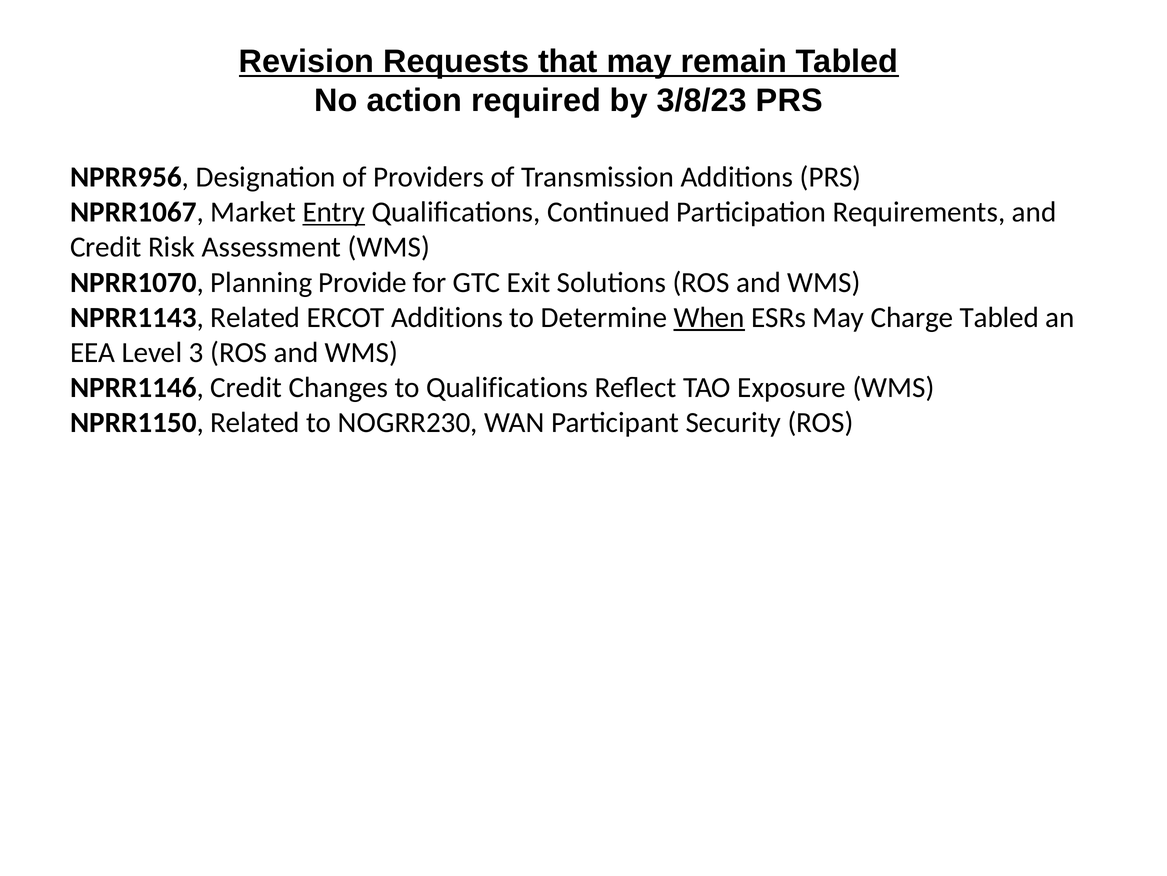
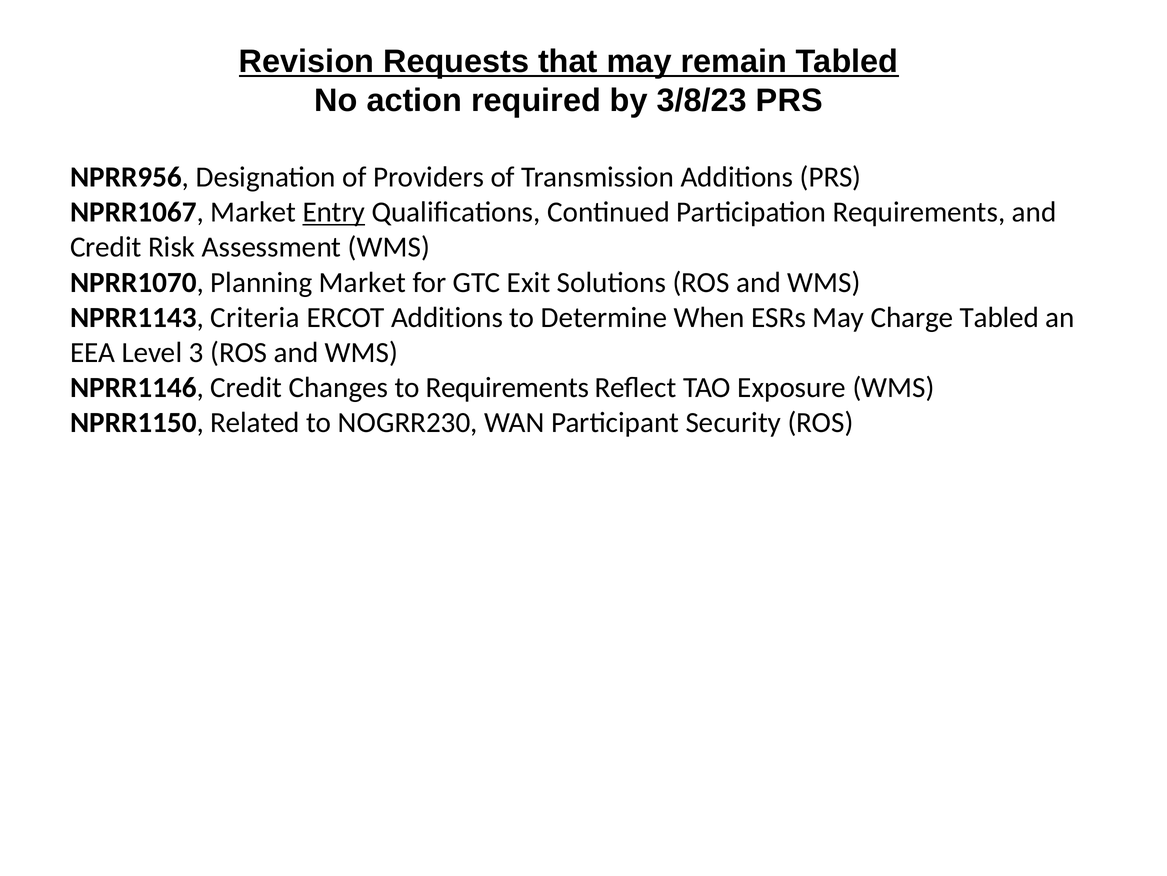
Planning Provide: Provide -> Market
NPRR1143 Related: Related -> Criteria
When underline: present -> none
to Qualifications: Qualifications -> Requirements
